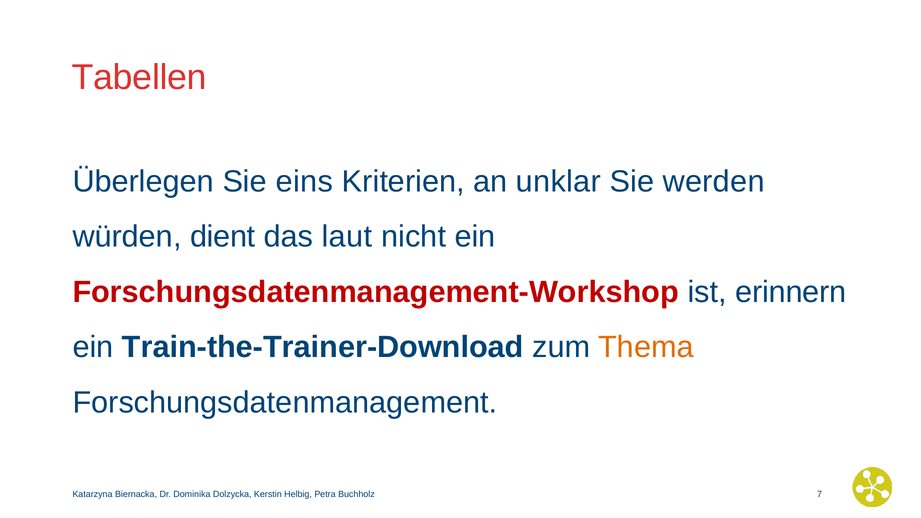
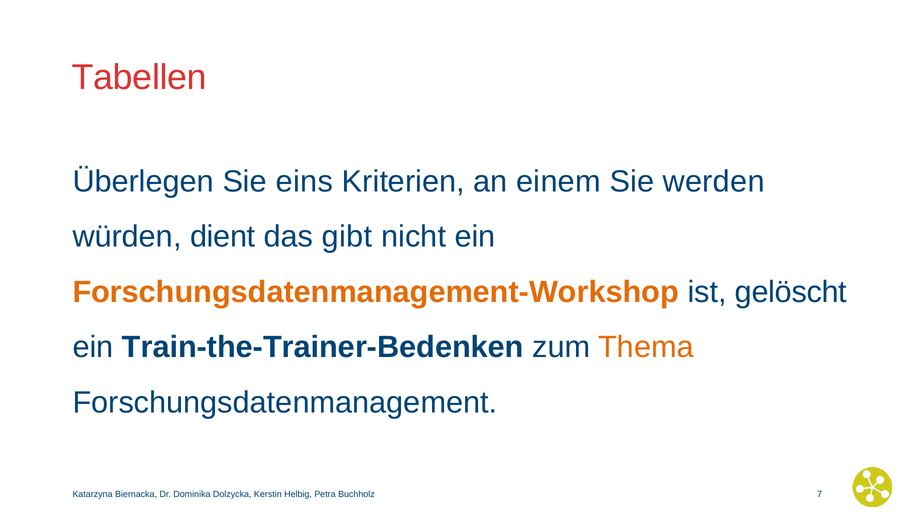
unklar: unklar -> einem
laut: laut -> gibt
Forschungsdatenmanagement-Workshop colour: red -> orange
erinnern: erinnern -> gelöscht
Train-the-Trainer-Download: Train-the-Trainer-Download -> Train-the-Trainer-Bedenken
